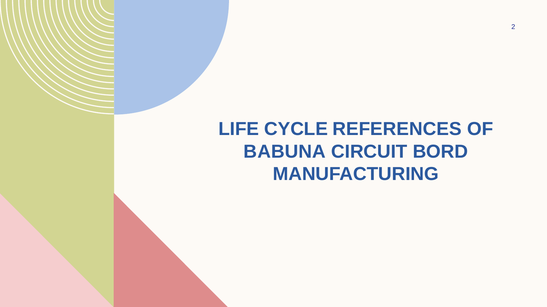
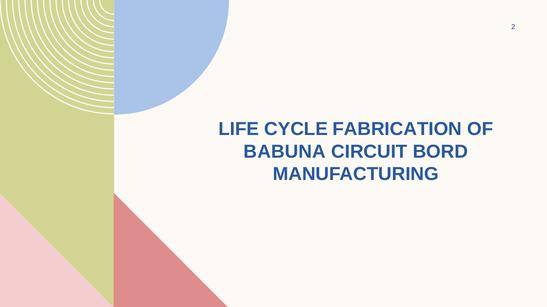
REFERENCES: REFERENCES -> FABRICATION
